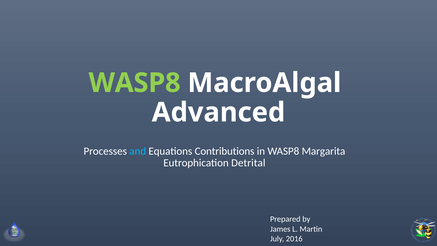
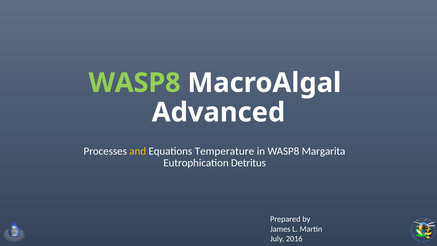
and colour: light blue -> yellow
Contributions: Contributions -> Temperature
Detrital: Detrital -> Detritus
